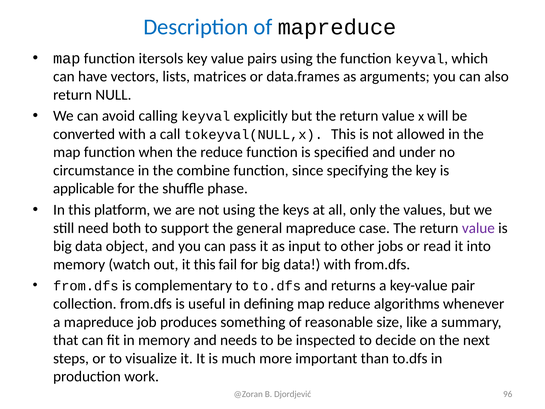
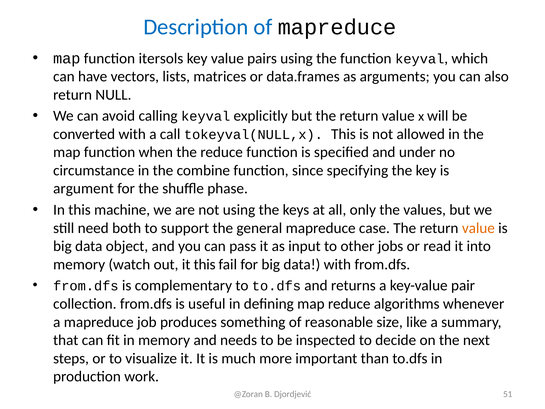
applicable: applicable -> argument
platform: platform -> machine
value at (478, 228) colour: purple -> orange
96: 96 -> 51
